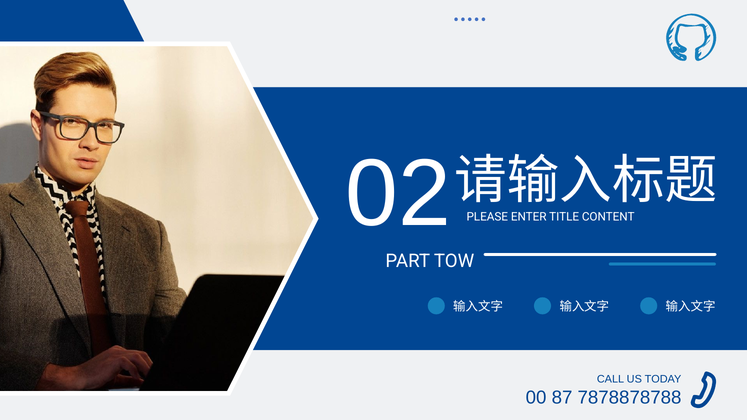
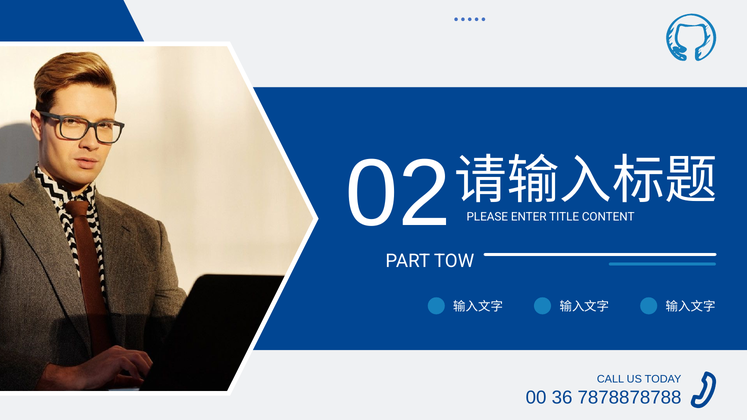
87: 87 -> 36
